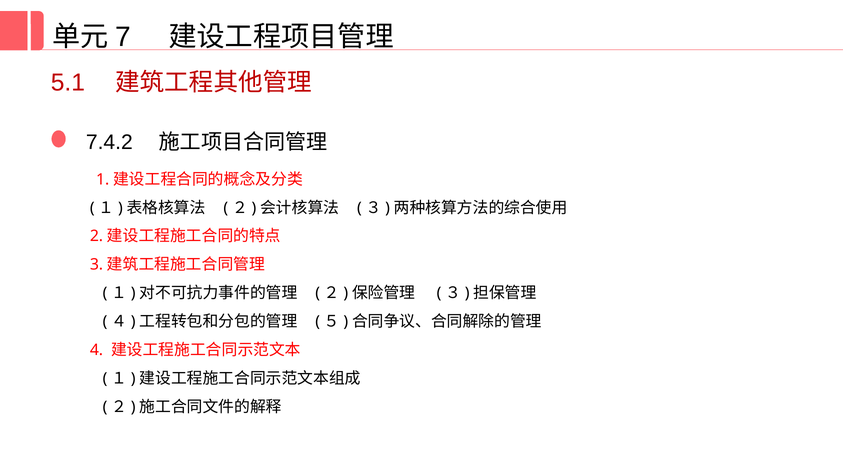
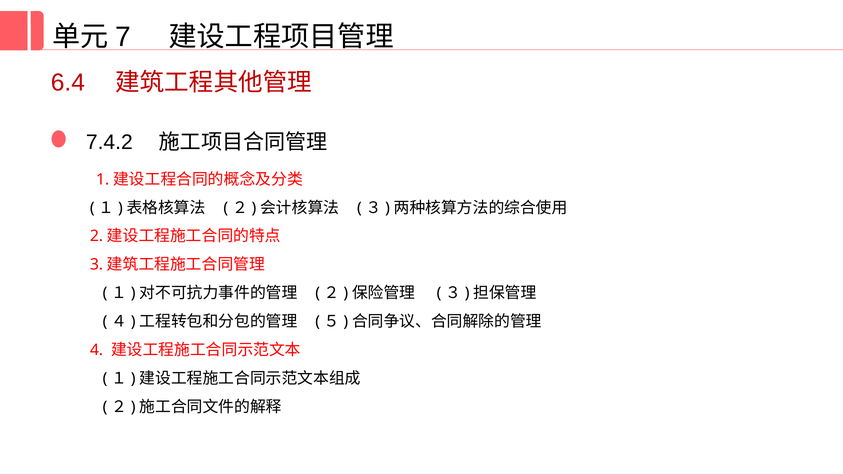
5.1: 5.1 -> 6.4
